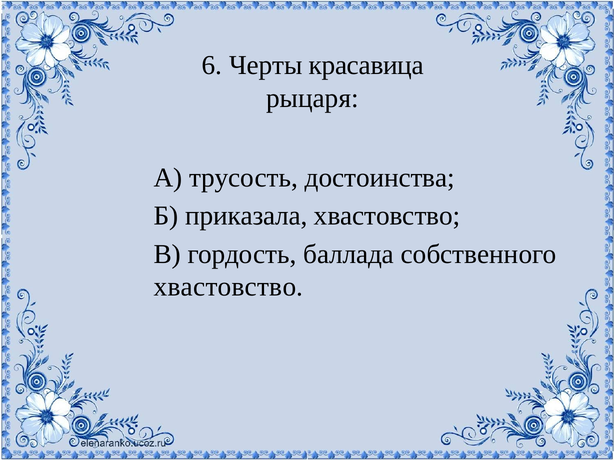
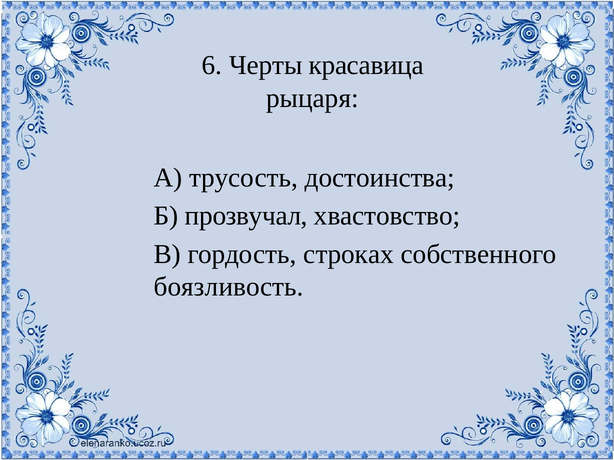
приказала: приказала -> прозвучал
баллада: баллада -> строках
хвастовство at (229, 287): хвастовство -> боязливость
